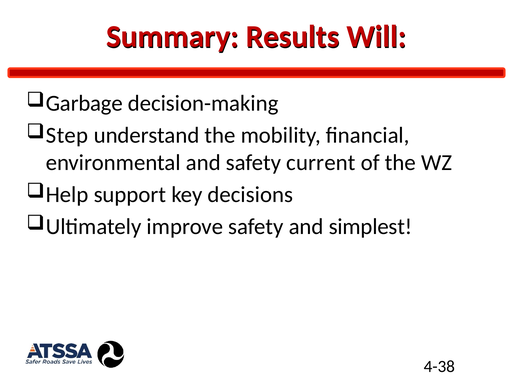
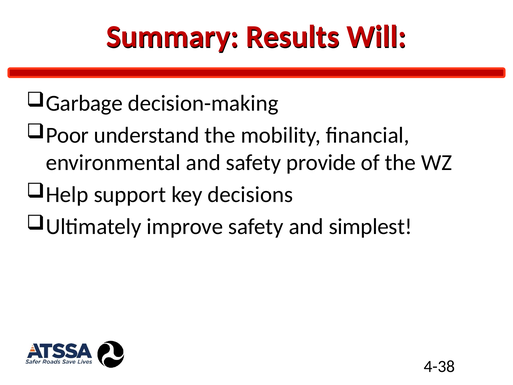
Step: Step -> Poor
current: current -> provide
